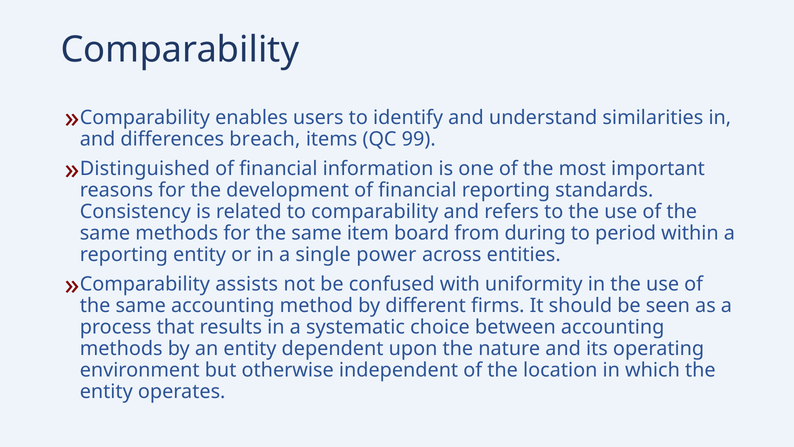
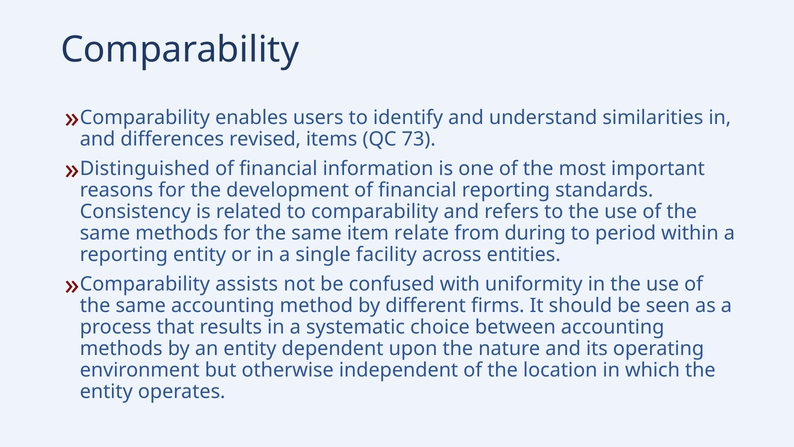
breach: breach -> revised
99: 99 -> 73
board: board -> relate
power: power -> facility
